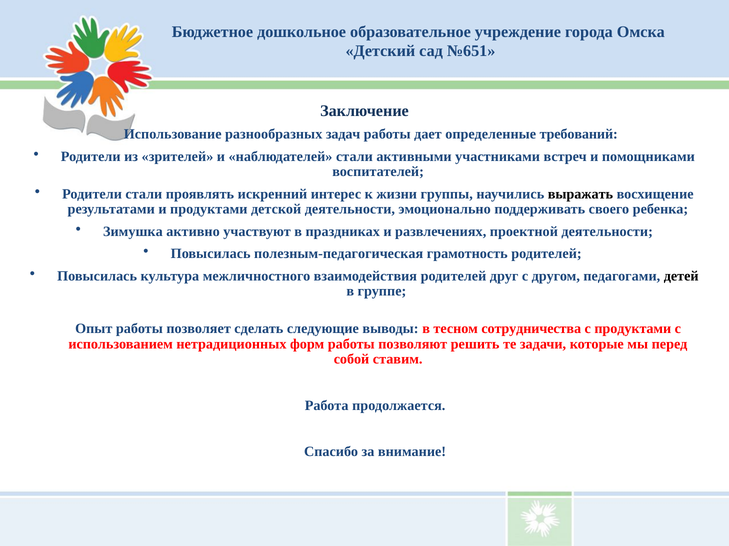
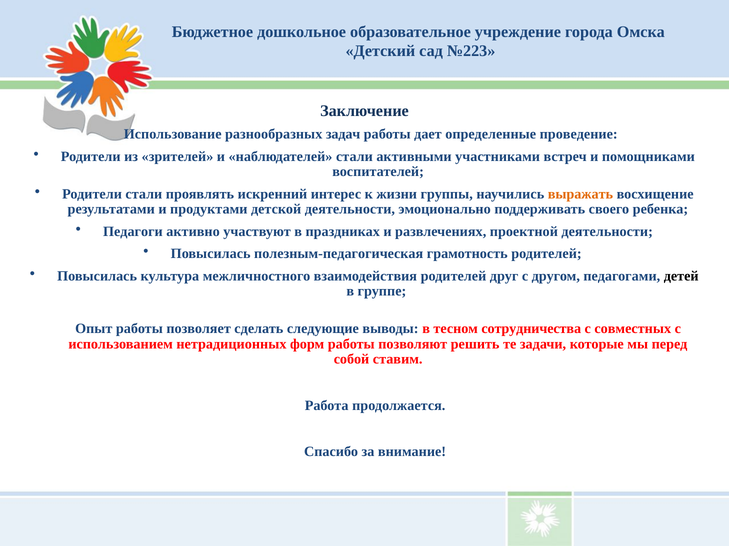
№651: №651 -> №223
требований: требований -> проведение
выражать colour: black -> orange
Зимушка: Зимушка -> Педагоги
с продуктами: продуктами -> совместных
